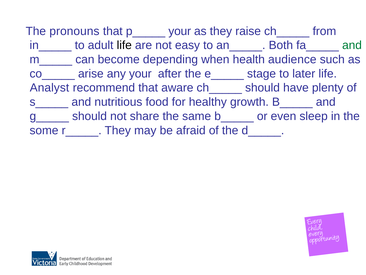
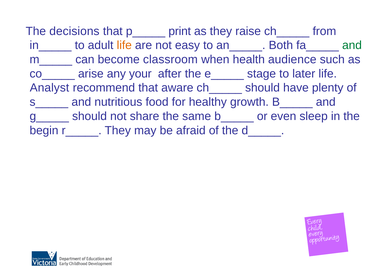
pronouns: pronouns -> decisions
p_____ your: your -> print
life at (124, 45) colour: black -> orange
depending: depending -> classroom
some: some -> begin
